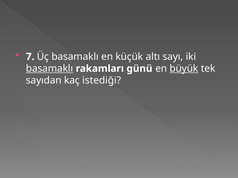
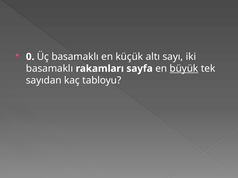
7: 7 -> 0
basamaklı at (49, 69) underline: present -> none
günü: günü -> sayfa
istediği: istediği -> tabloyu
